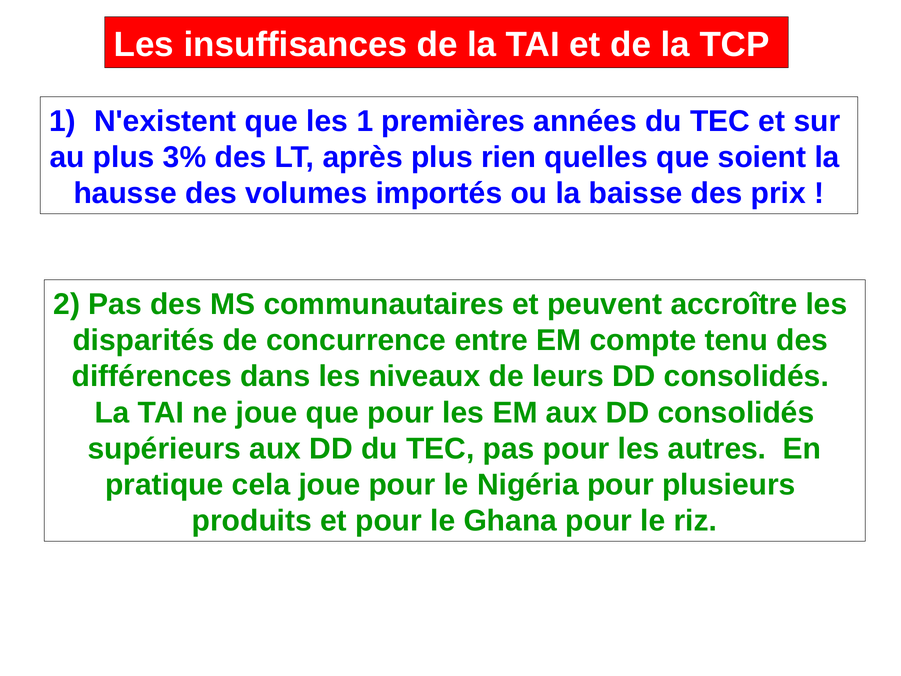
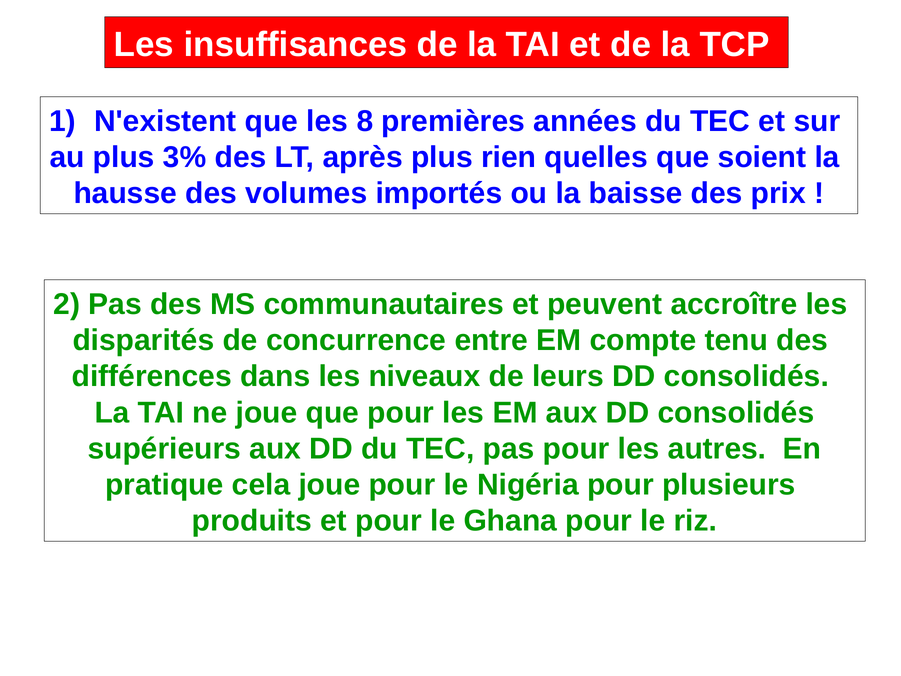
les 1: 1 -> 8
